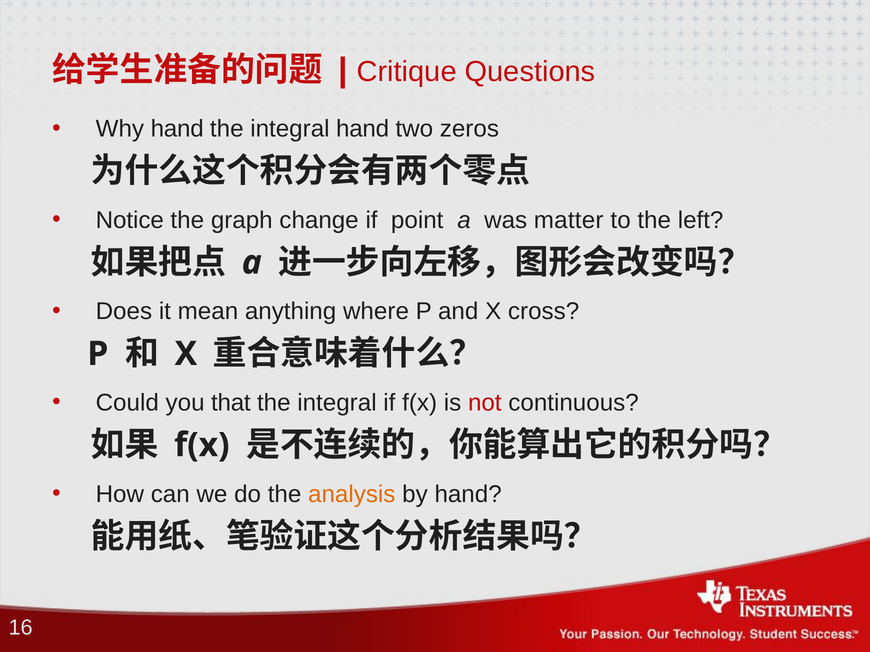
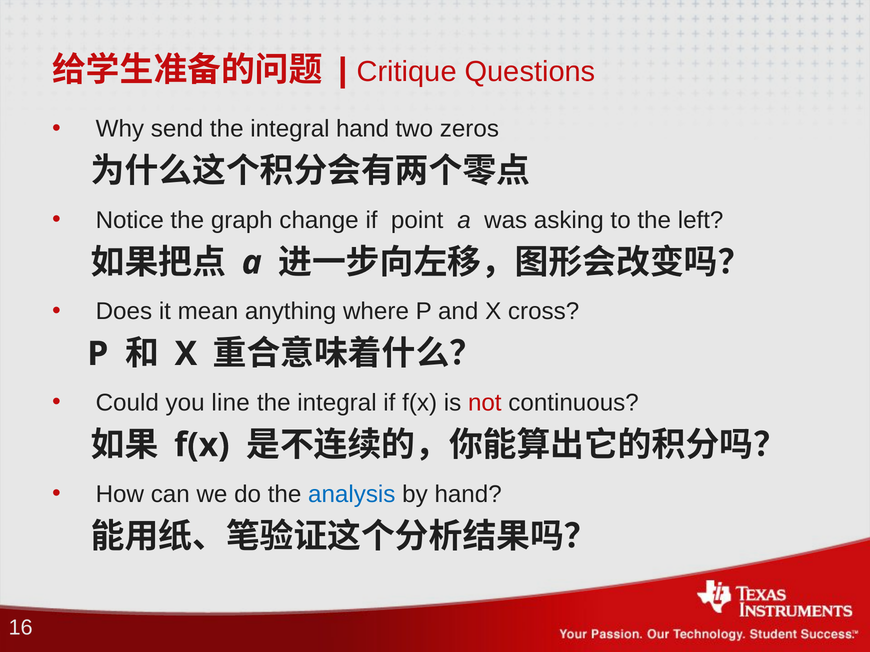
Why hand: hand -> send
matter: matter -> asking
that: that -> line
analysis colour: orange -> blue
